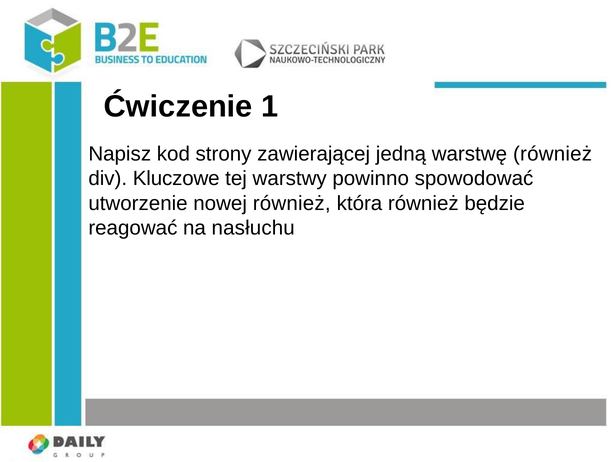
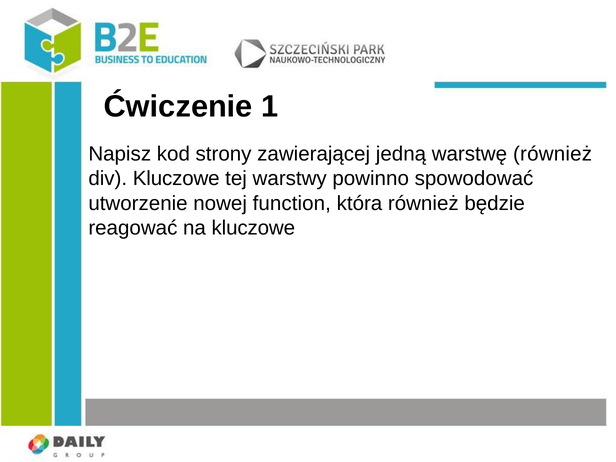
nowej również: również -> function
na nasłuchu: nasłuchu -> kluczowe
